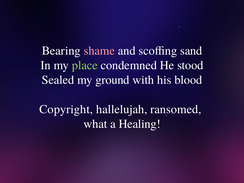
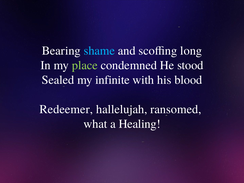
shame colour: pink -> light blue
sand: sand -> long
ground: ground -> infinite
Copyright: Copyright -> Redeemer
